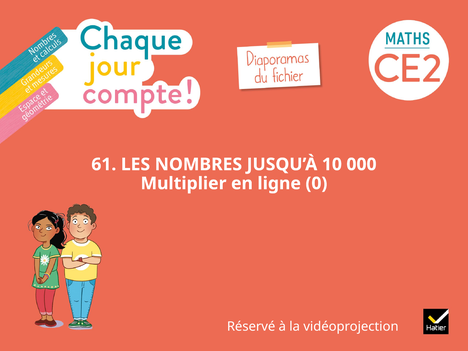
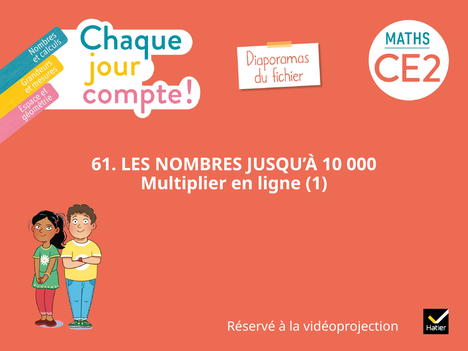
0: 0 -> 1
